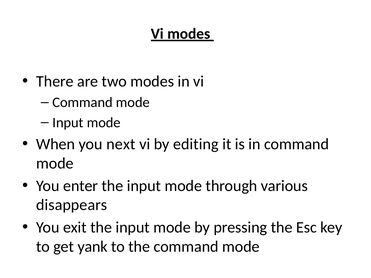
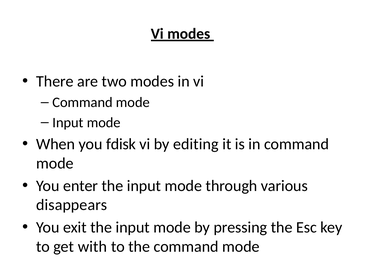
next: next -> fdisk
yank: yank -> with
